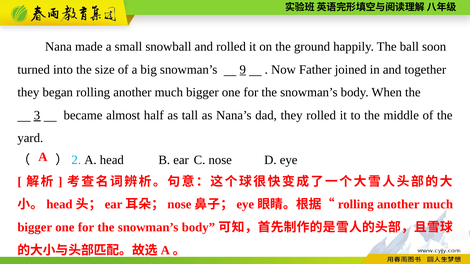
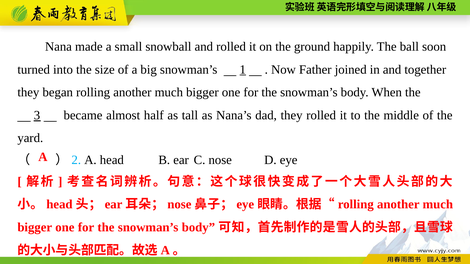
9: 9 -> 1
